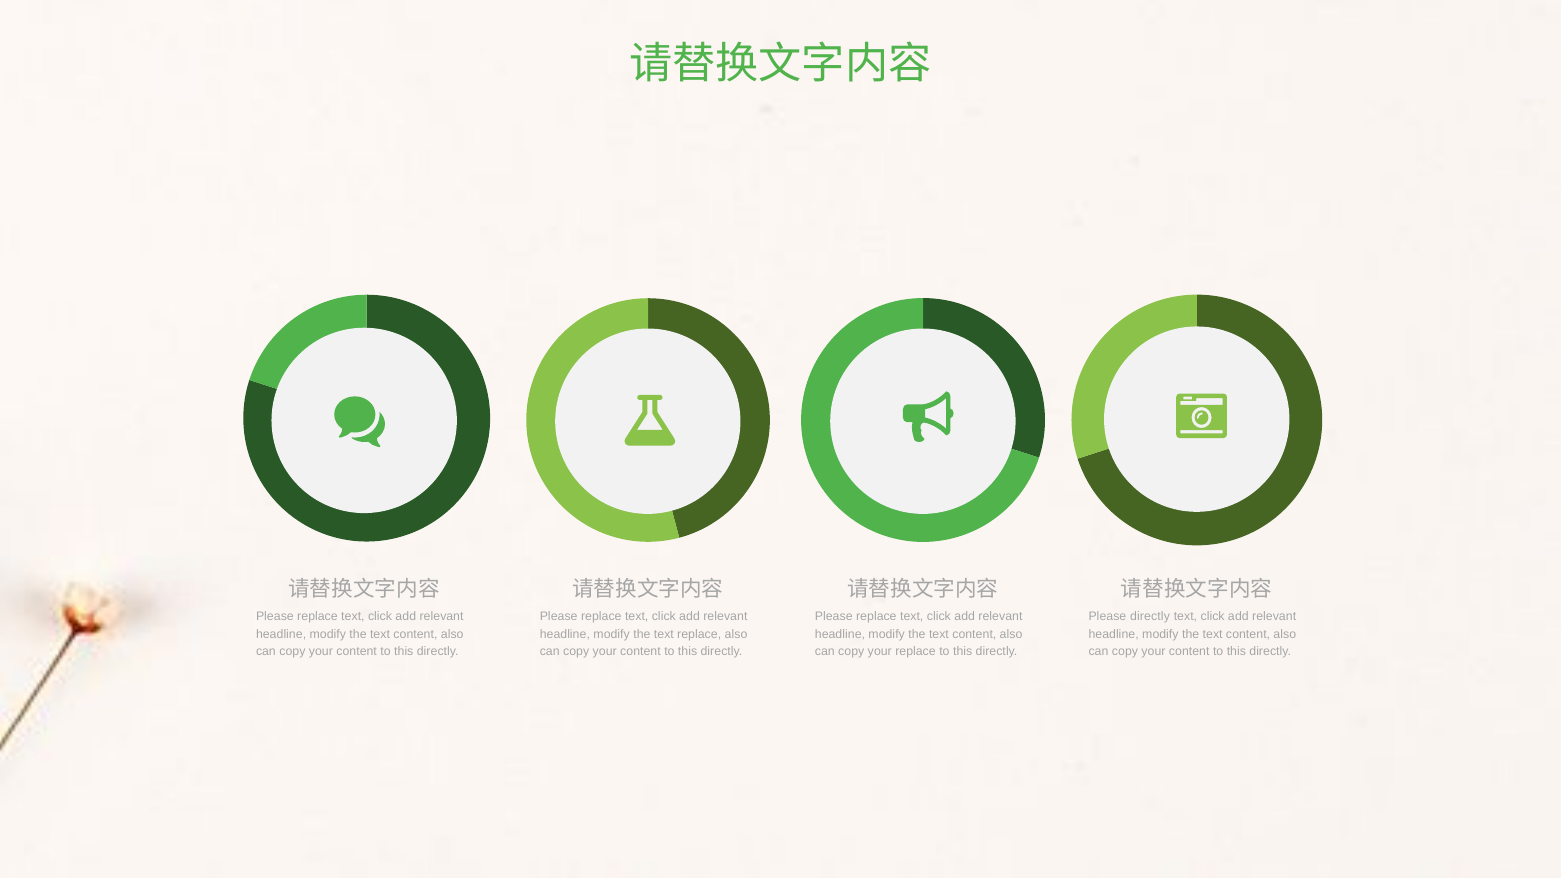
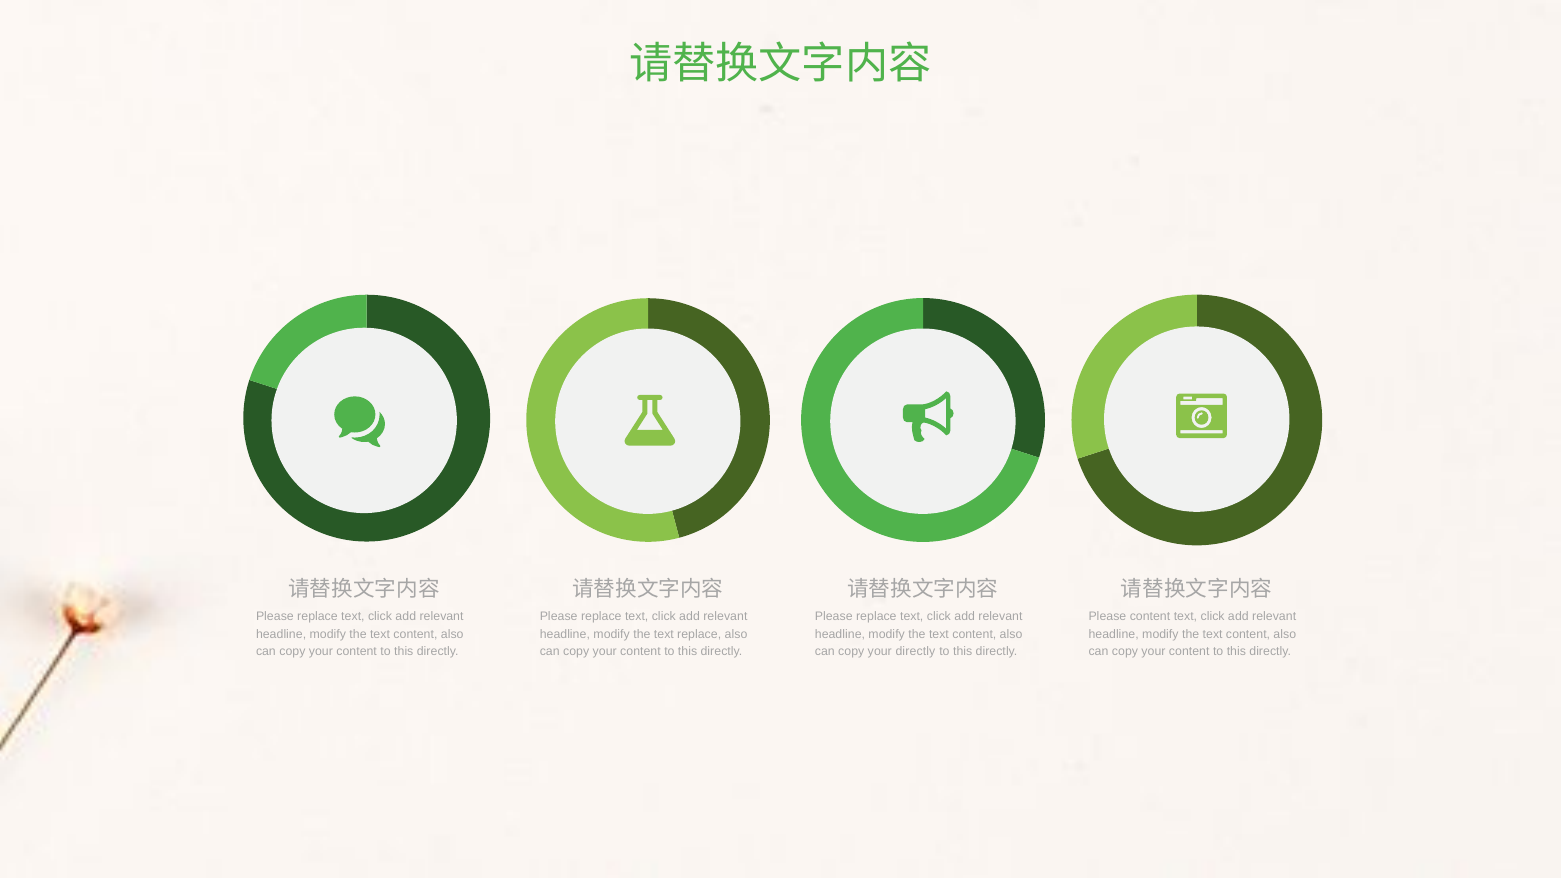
Please directly: directly -> content
your replace: replace -> directly
